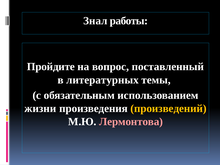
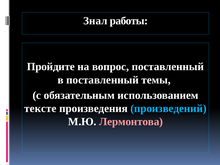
в литературных: литературных -> поставленный
жизни: жизни -> тексте
произведений colour: yellow -> light blue
